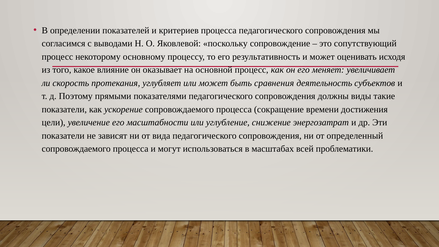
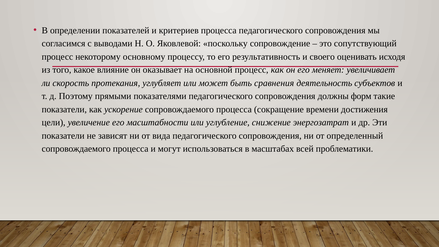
и может: может -> своего
виды: виды -> форм
